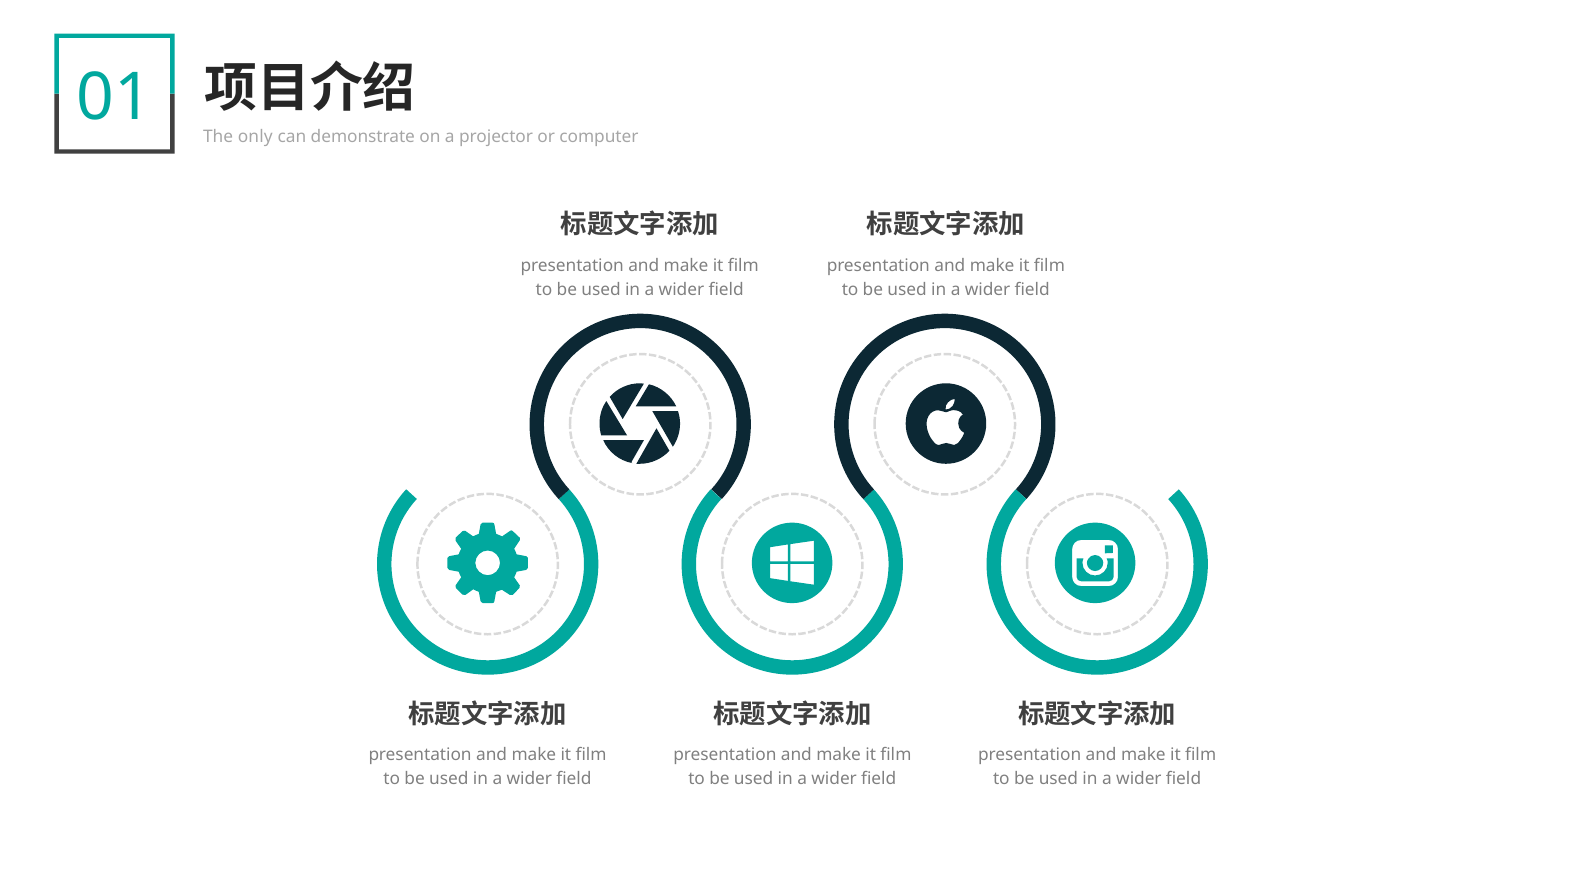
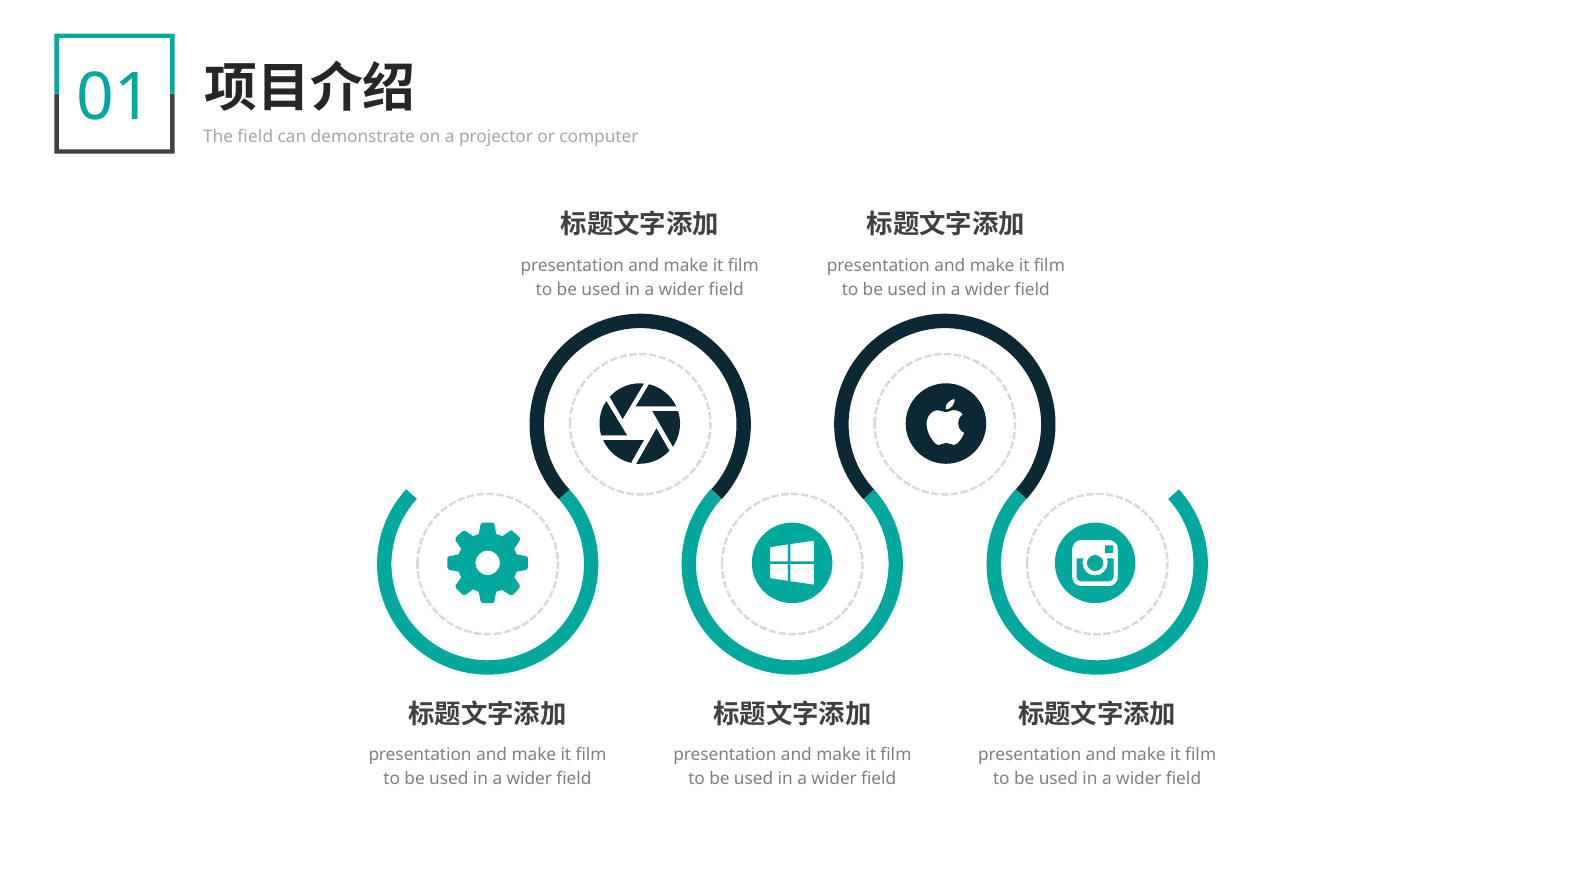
The only: only -> field
